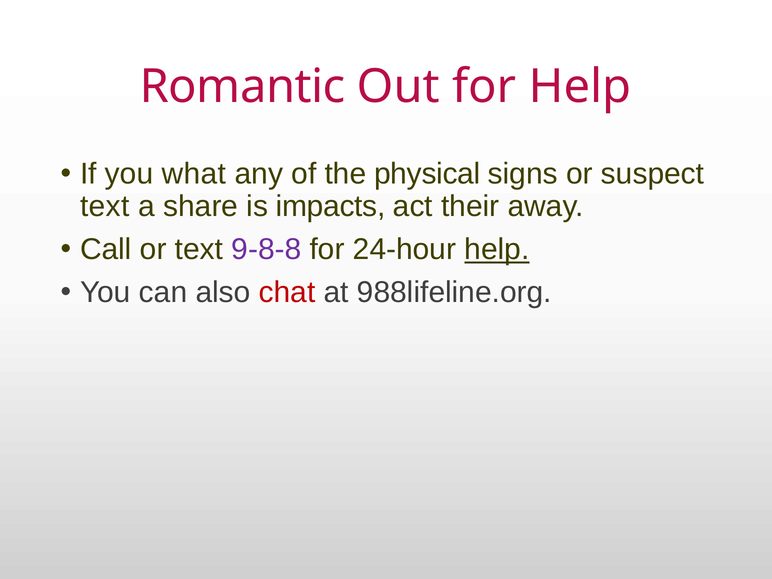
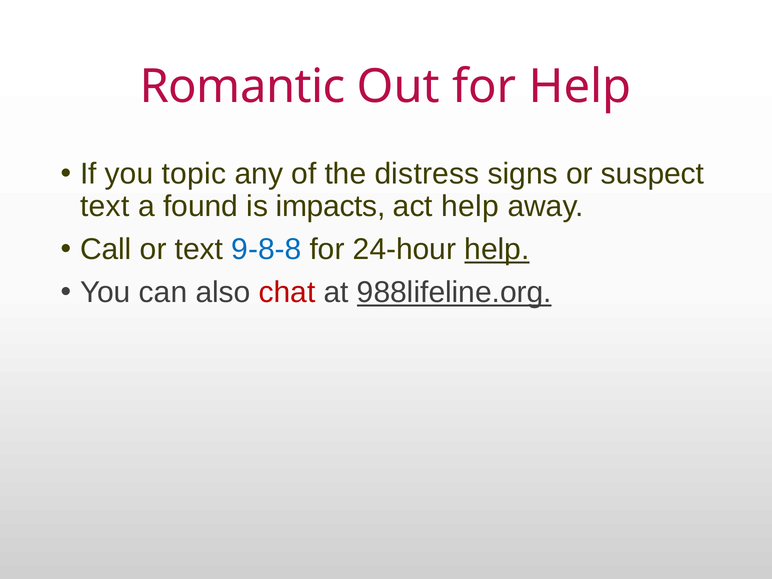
what: what -> topic
physical: physical -> distress
share: share -> found
act their: their -> help
9-8-8 colour: purple -> blue
988lifeline.org underline: none -> present
